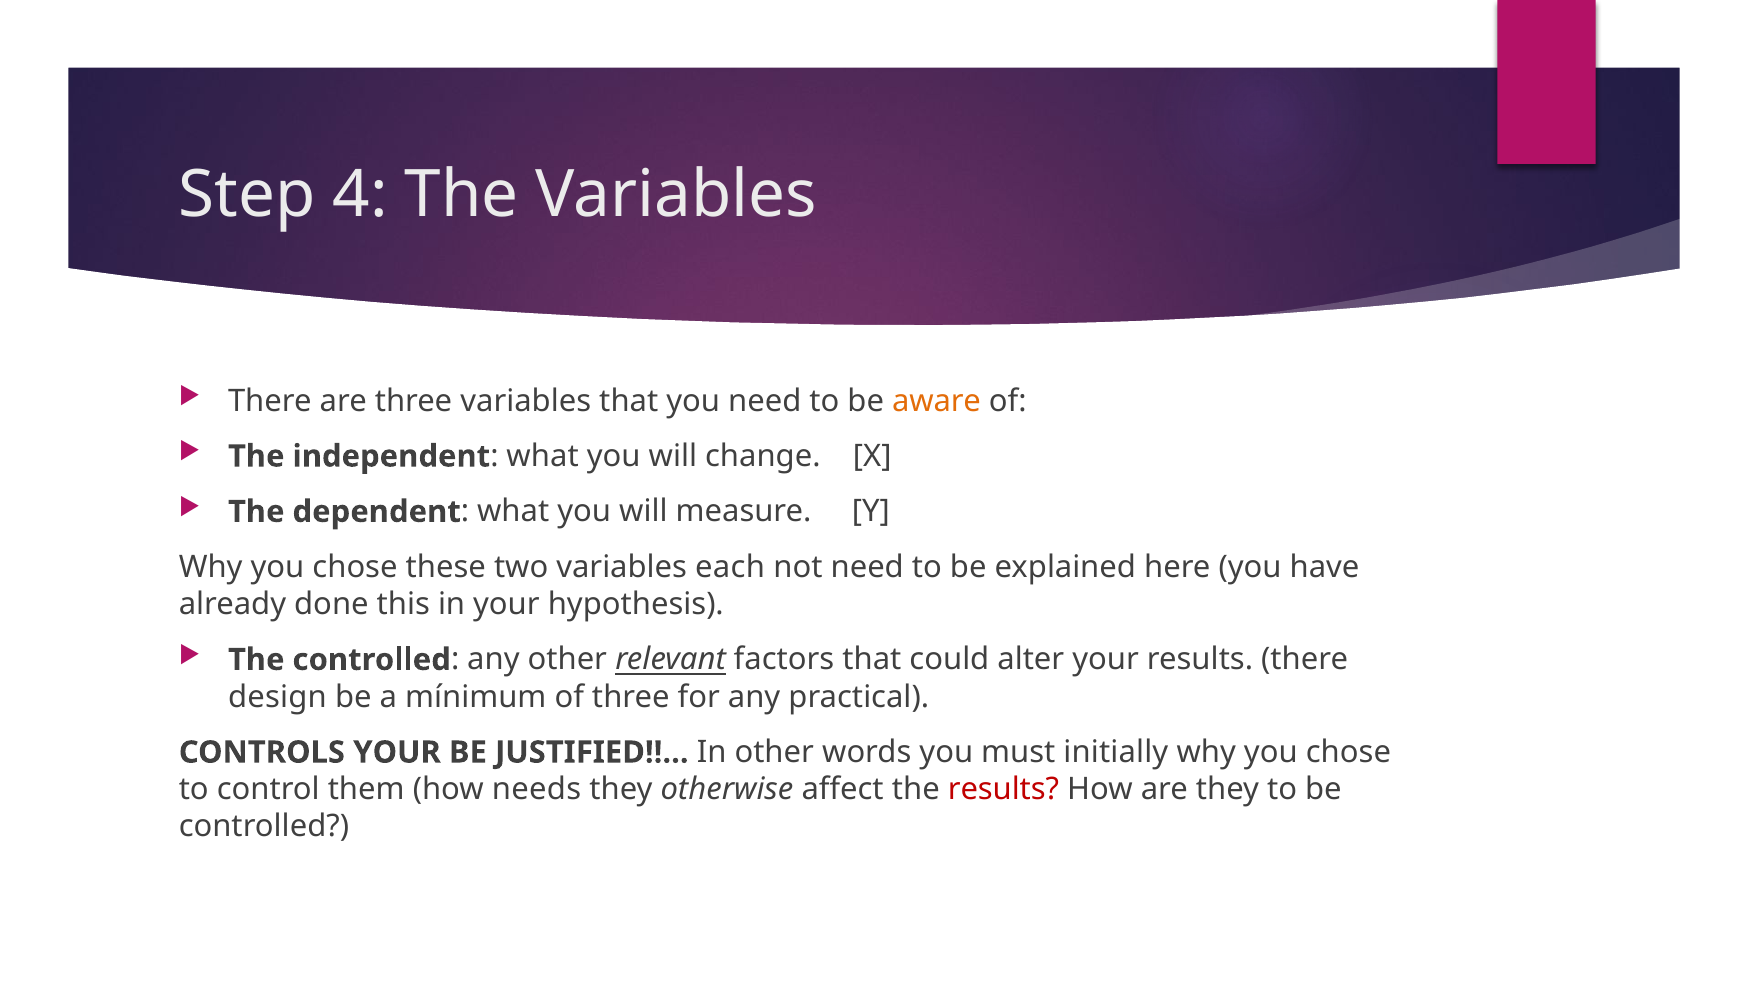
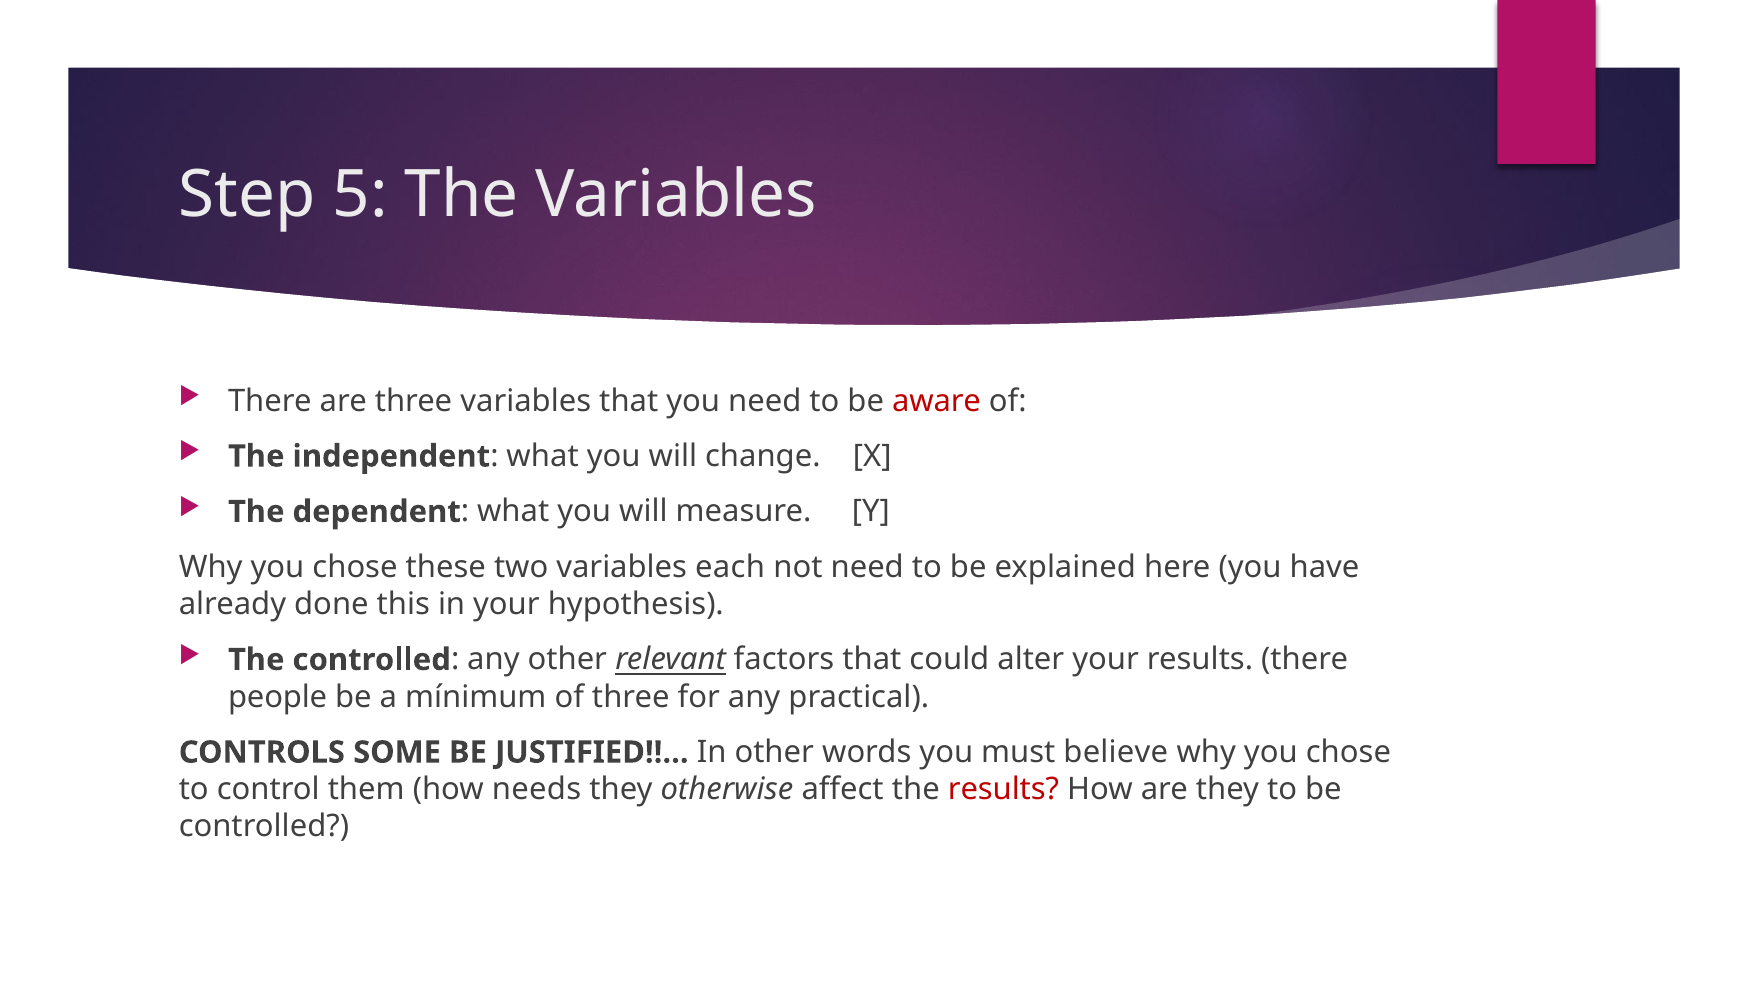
4: 4 -> 5
aware colour: orange -> red
design: design -> people
CONTROLS YOUR: YOUR -> SOME
initially: initially -> believe
